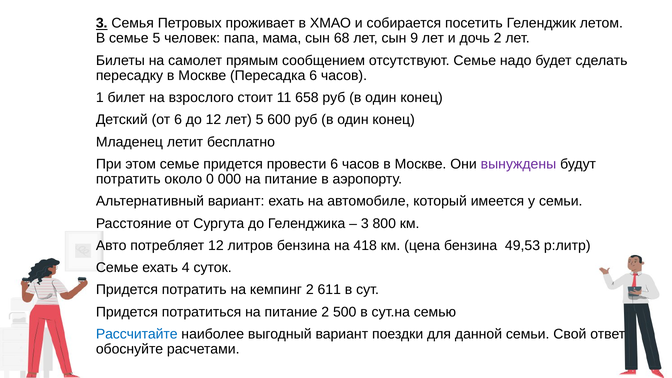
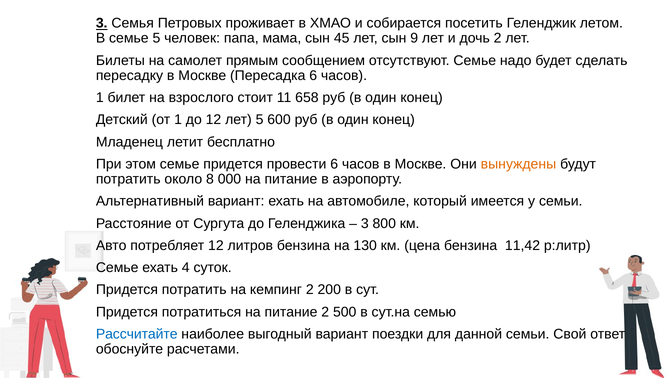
68: 68 -> 45
от 6: 6 -> 1
вынуждены colour: purple -> orange
0: 0 -> 8
418: 418 -> 130
49,53: 49,53 -> 11,42
611: 611 -> 200
